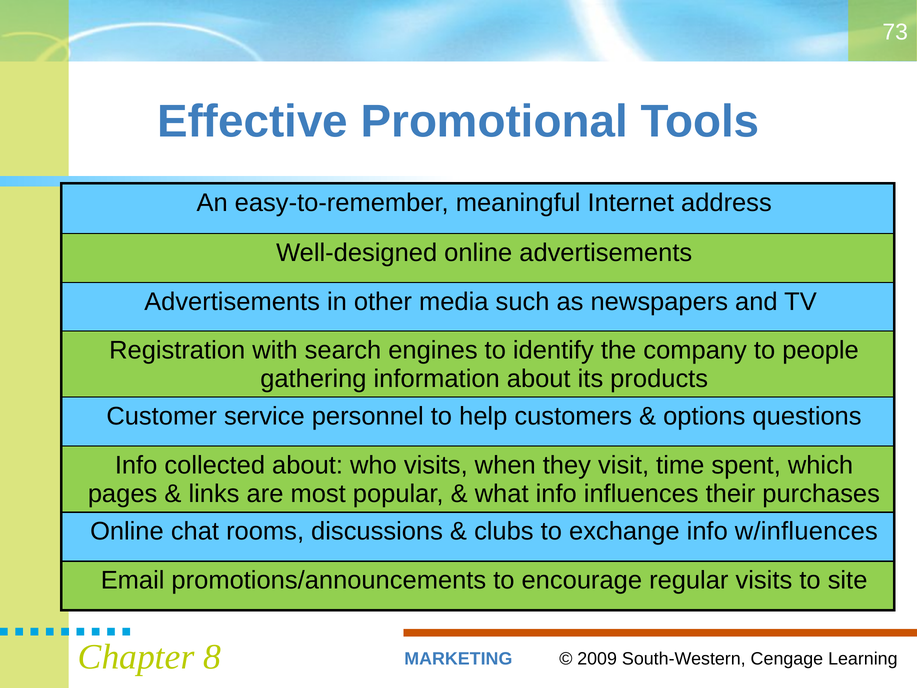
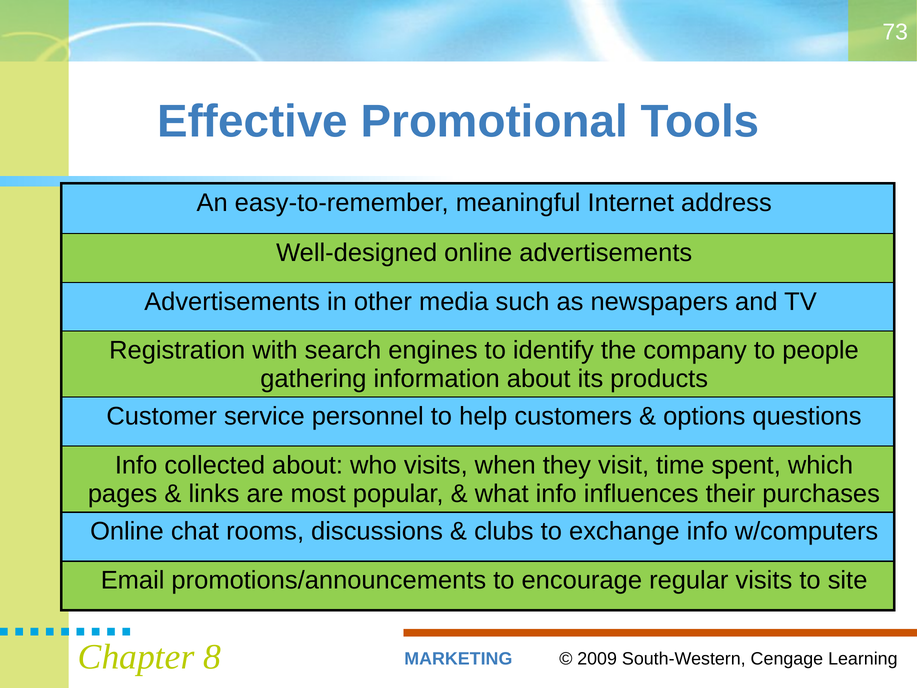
w/influences: w/influences -> w/computers
